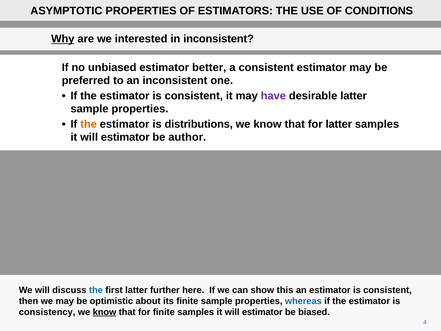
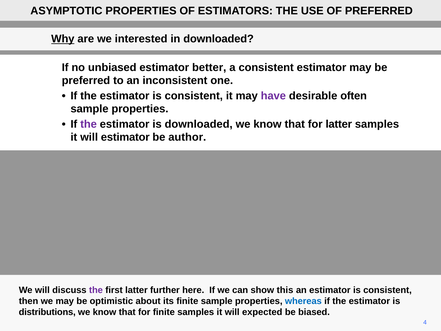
OF CONDITIONS: CONDITIONS -> PREFERRED
in inconsistent: inconsistent -> downloaded
desirable latter: latter -> often
the at (89, 124) colour: orange -> purple
is distributions: distributions -> downloaded
the at (96, 290) colour: blue -> purple
consistency: consistency -> distributions
know at (105, 312) underline: present -> none
estimator at (262, 312): estimator -> expected
